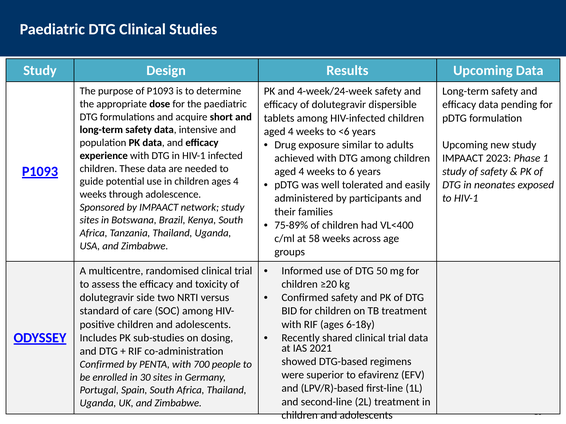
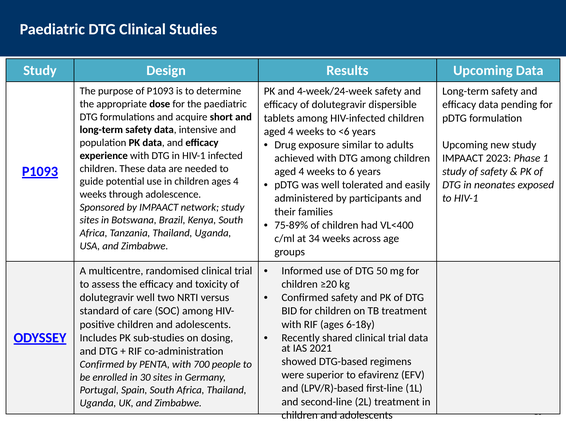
58: 58 -> 34
dolutegravir side: side -> well
